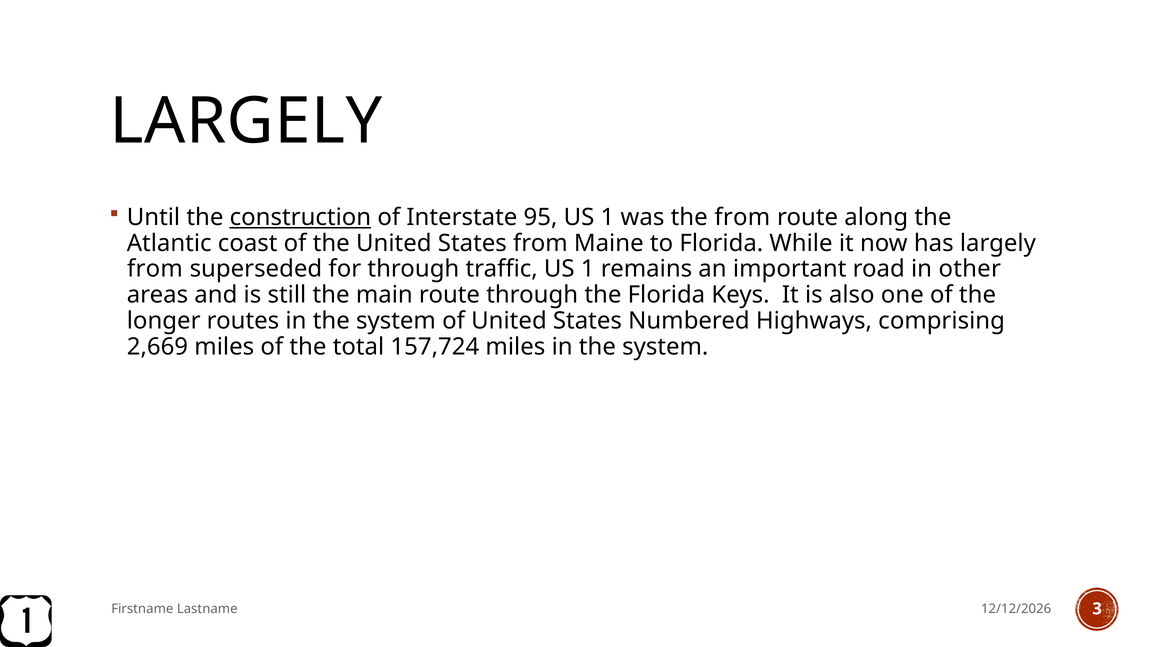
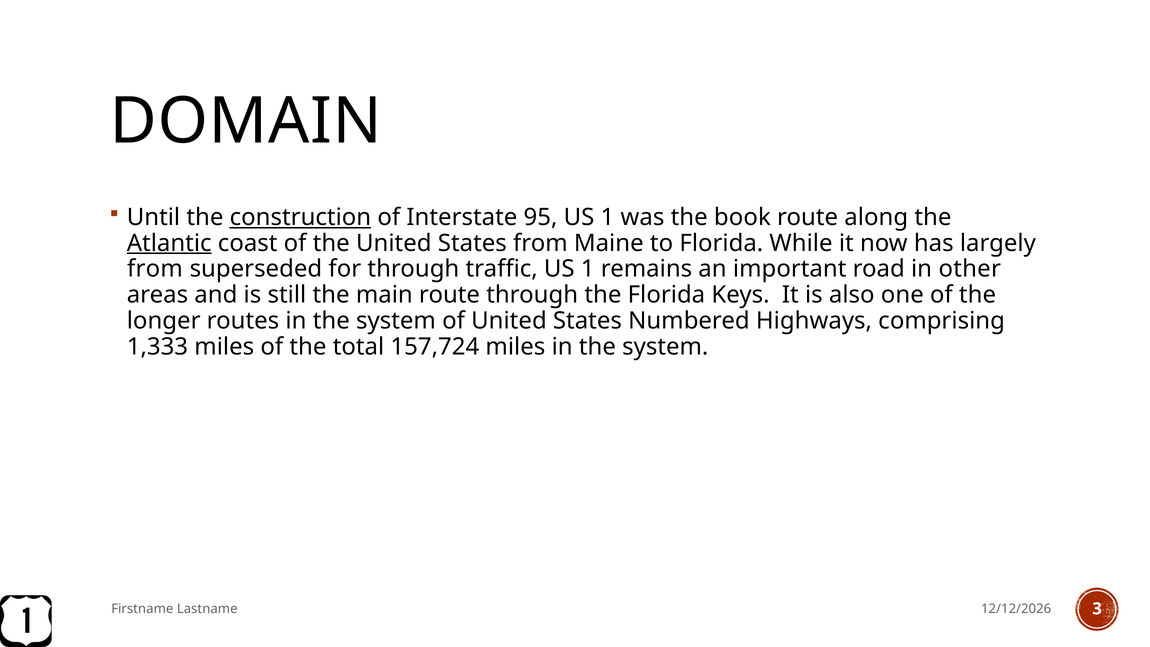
LARGELY at (246, 121): LARGELY -> DOMAIN
the from: from -> book
Atlantic underline: none -> present
2,669: 2,669 -> 1,333
